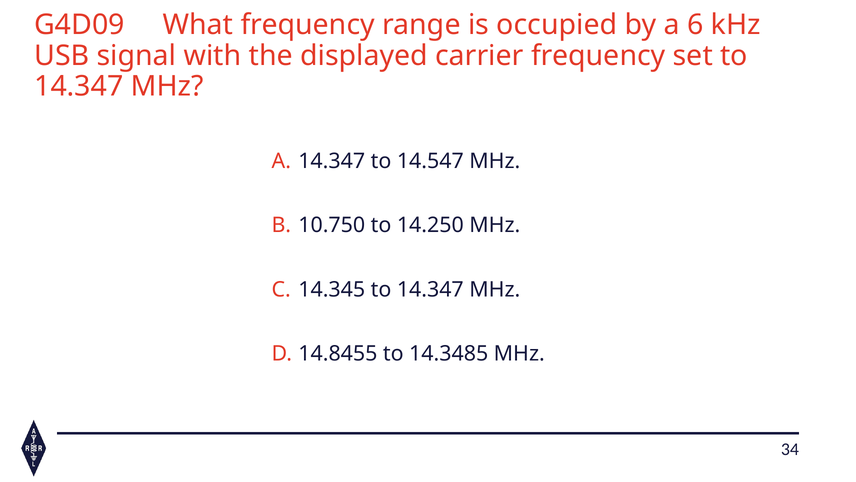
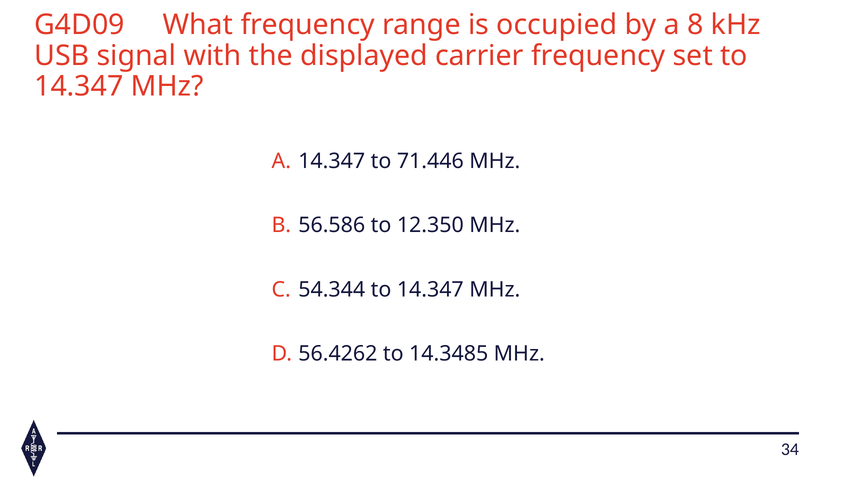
6: 6 -> 8
14.547: 14.547 -> 71.446
10.750: 10.750 -> 56.586
14.250: 14.250 -> 12.350
14.345: 14.345 -> 54.344
14.8455: 14.8455 -> 56.4262
